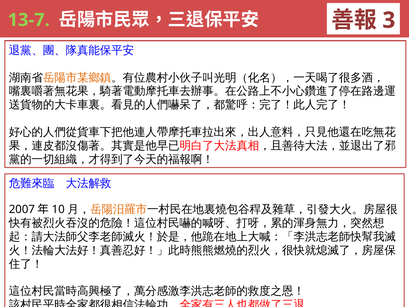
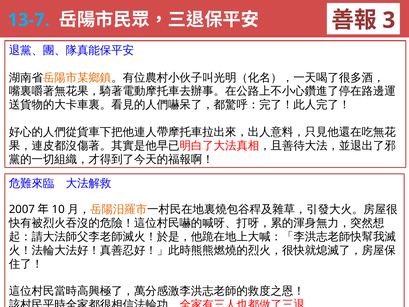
13-7 colour: light green -> light blue
